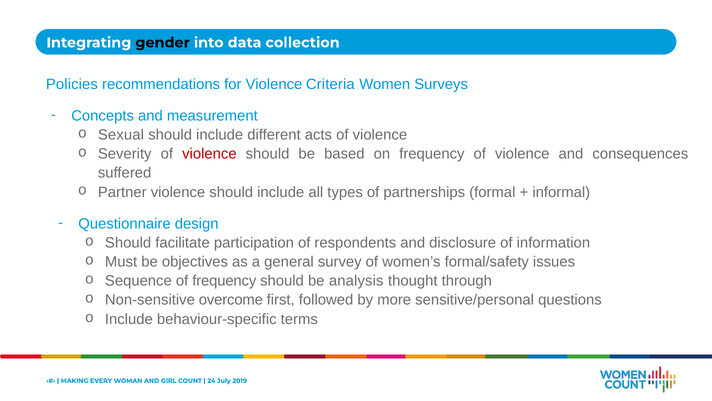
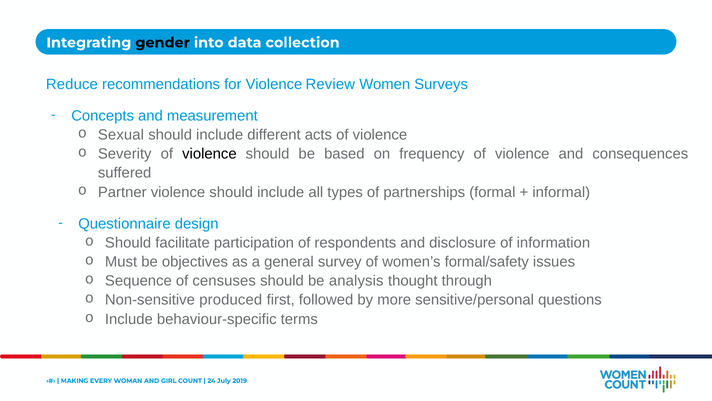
Policies: Policies -> Reduce
Criteria: Criteria -> Review
violence at (209, 154) colour: red -> black
of frequency: frequency -> censuses
overcome: overcome -> produced
